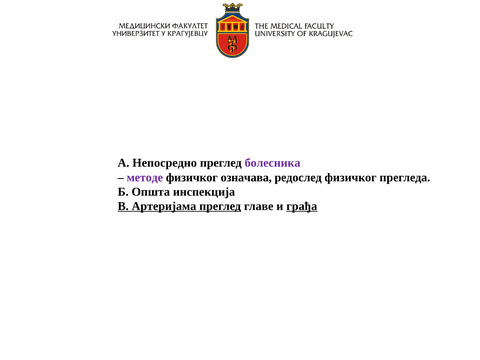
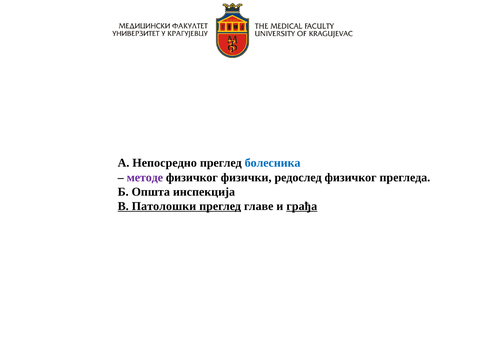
болесника colour: purple -> blue
означава: означава -> физички
Артеријама: Артеријама -> Патолошки
